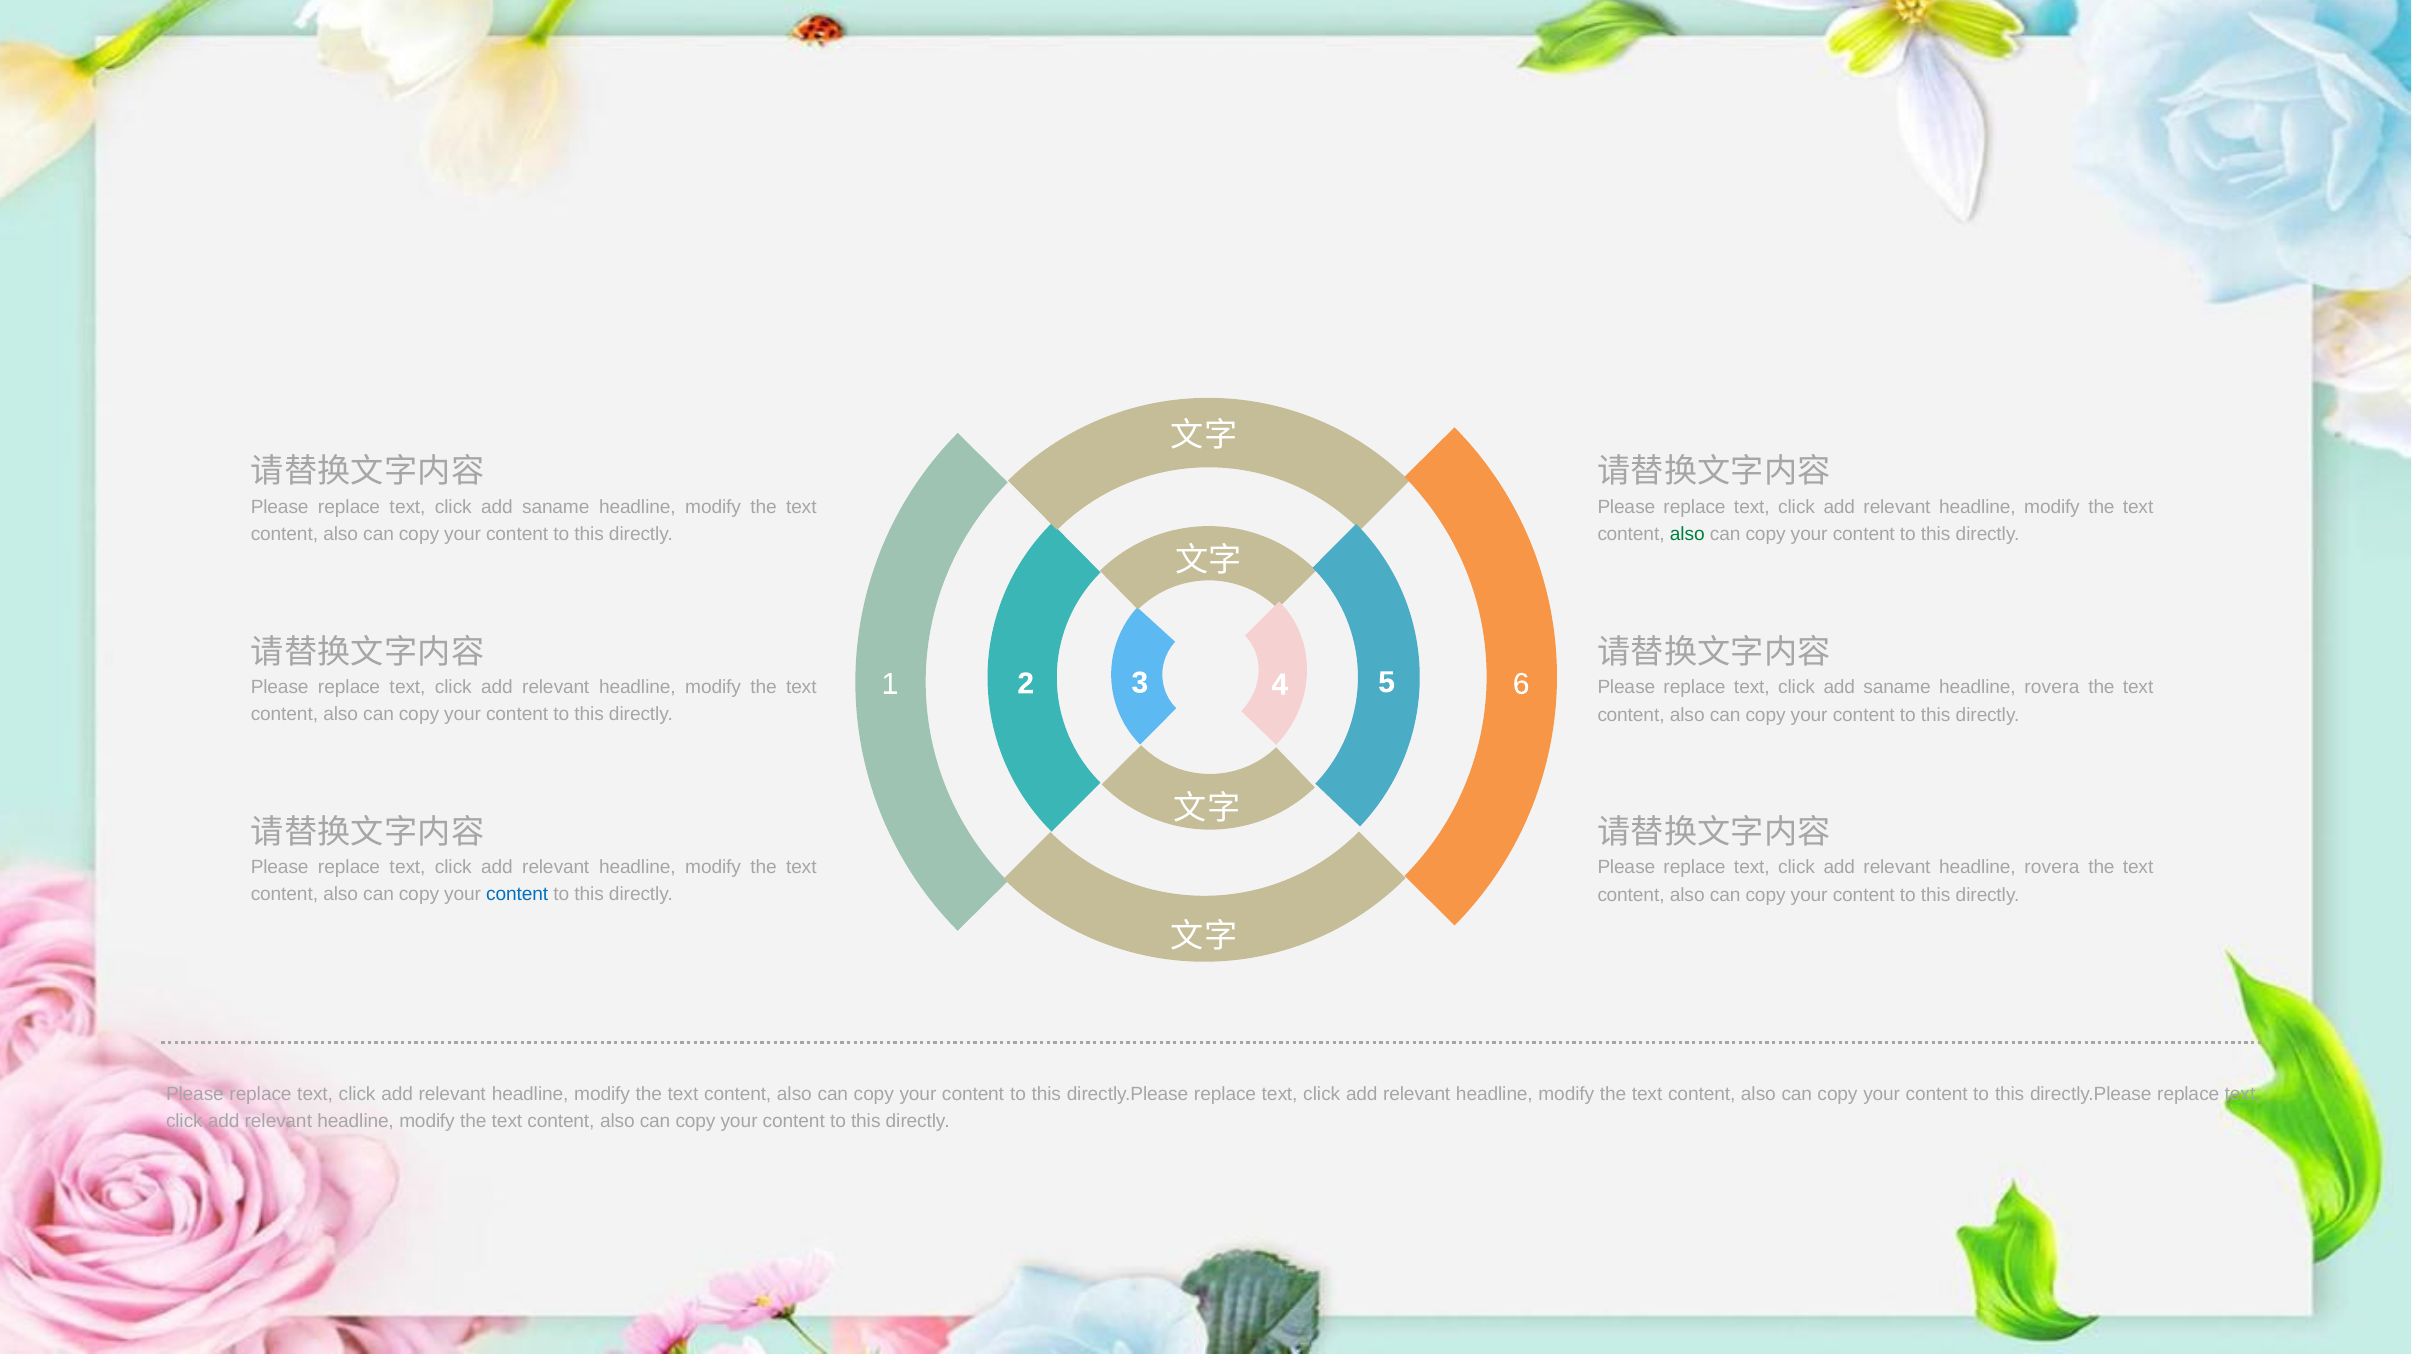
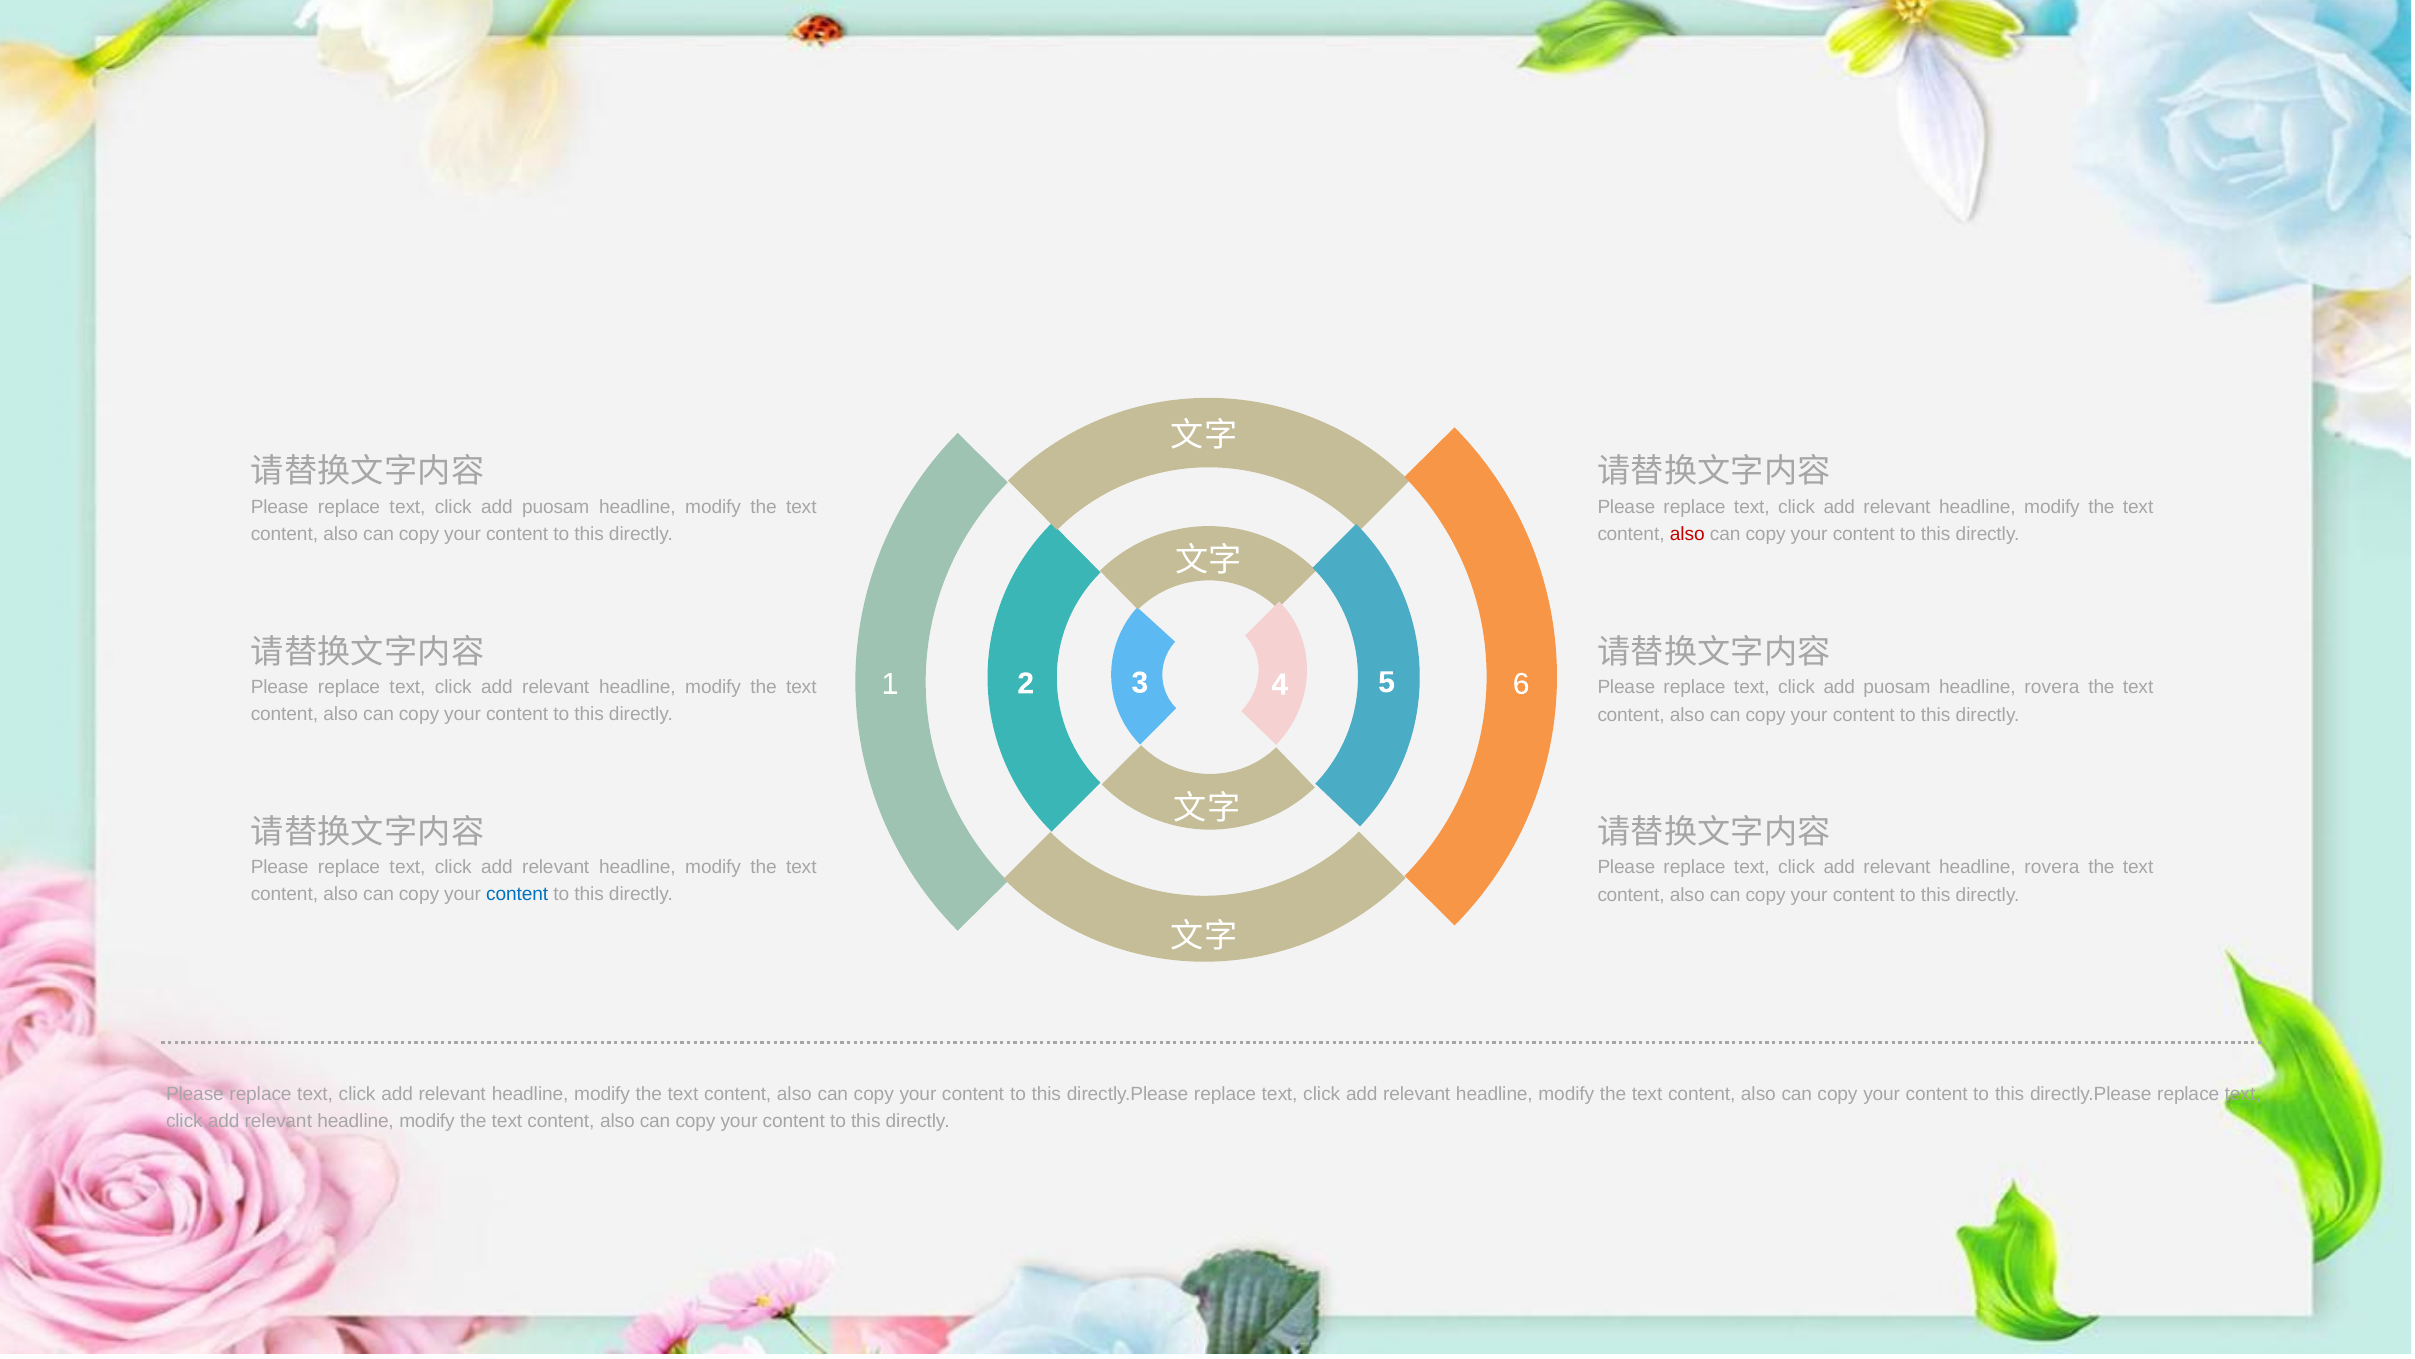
saname at (556, 507): saname -> puosam
also at (1687, 534) colour: green -> red
saname at (1897, 687): saname -> puosam
